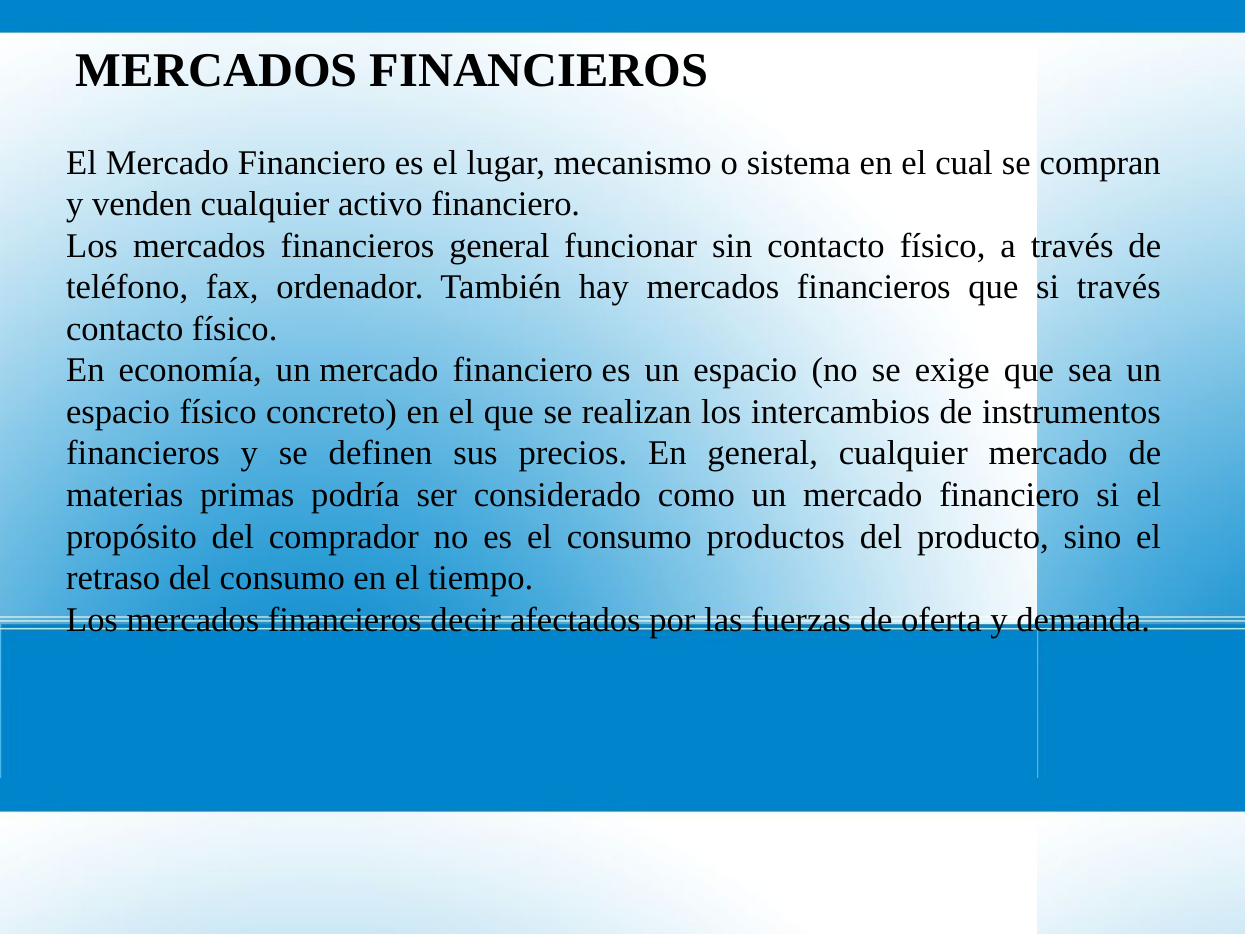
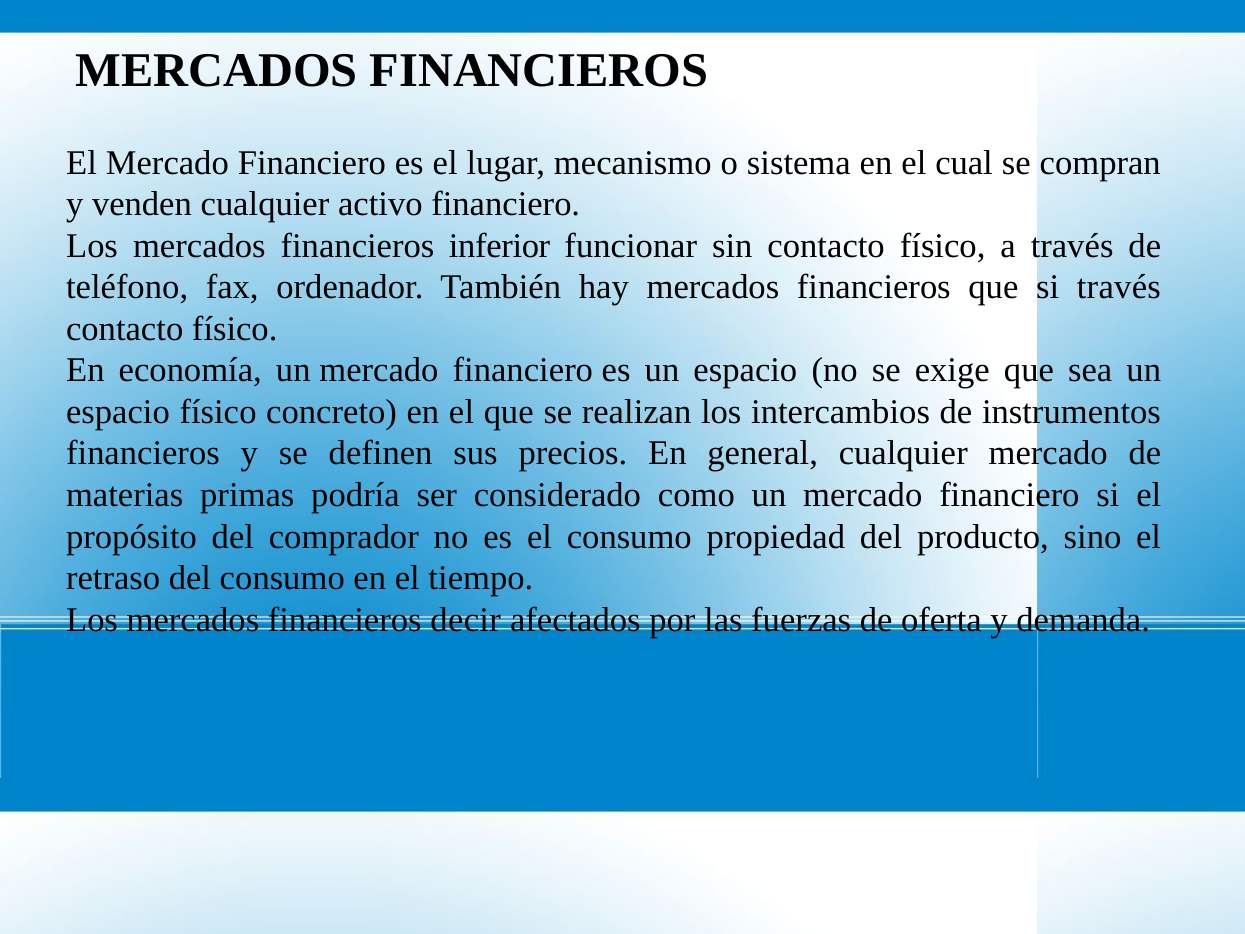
financieros general: general -> inferior
productos: productos -> propiedad
